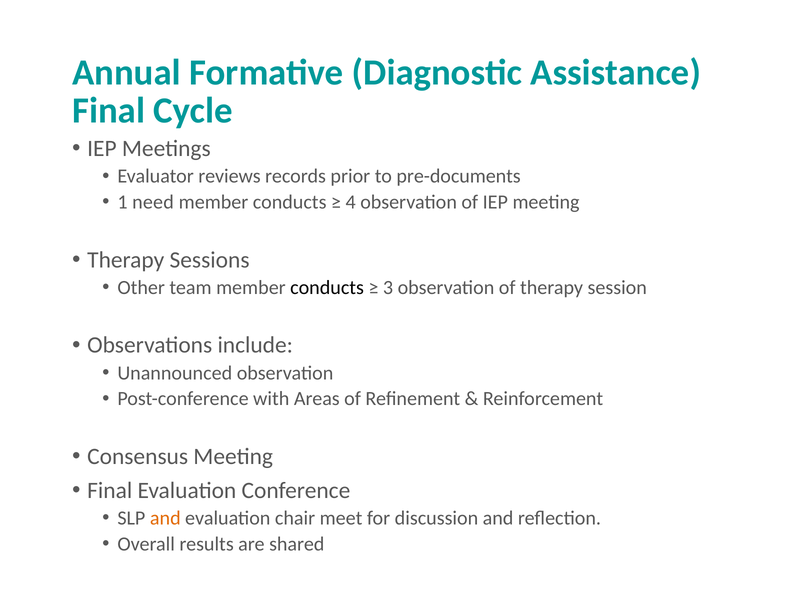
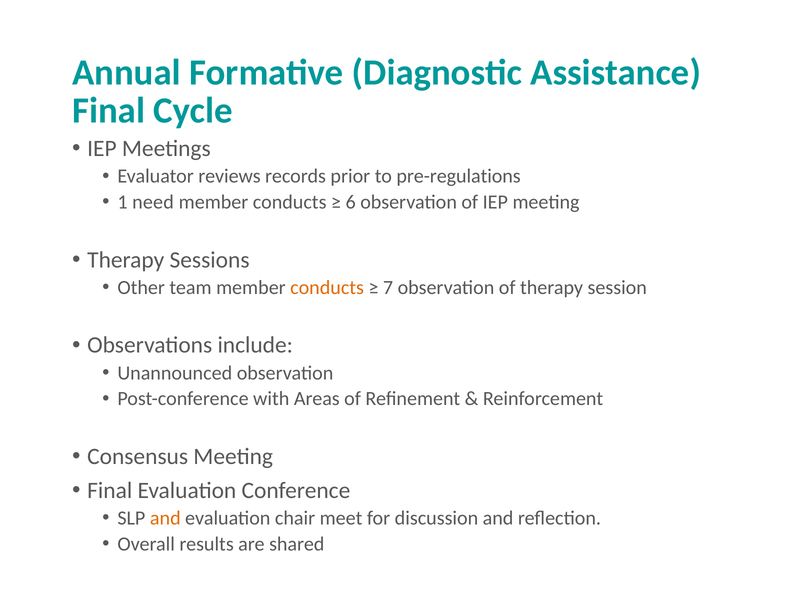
pre-documents: pre-documents -> pre-regulations
4: 4 -> 6
conducts at (327, 287) colour: black -> orange
3: 3 -> 7
